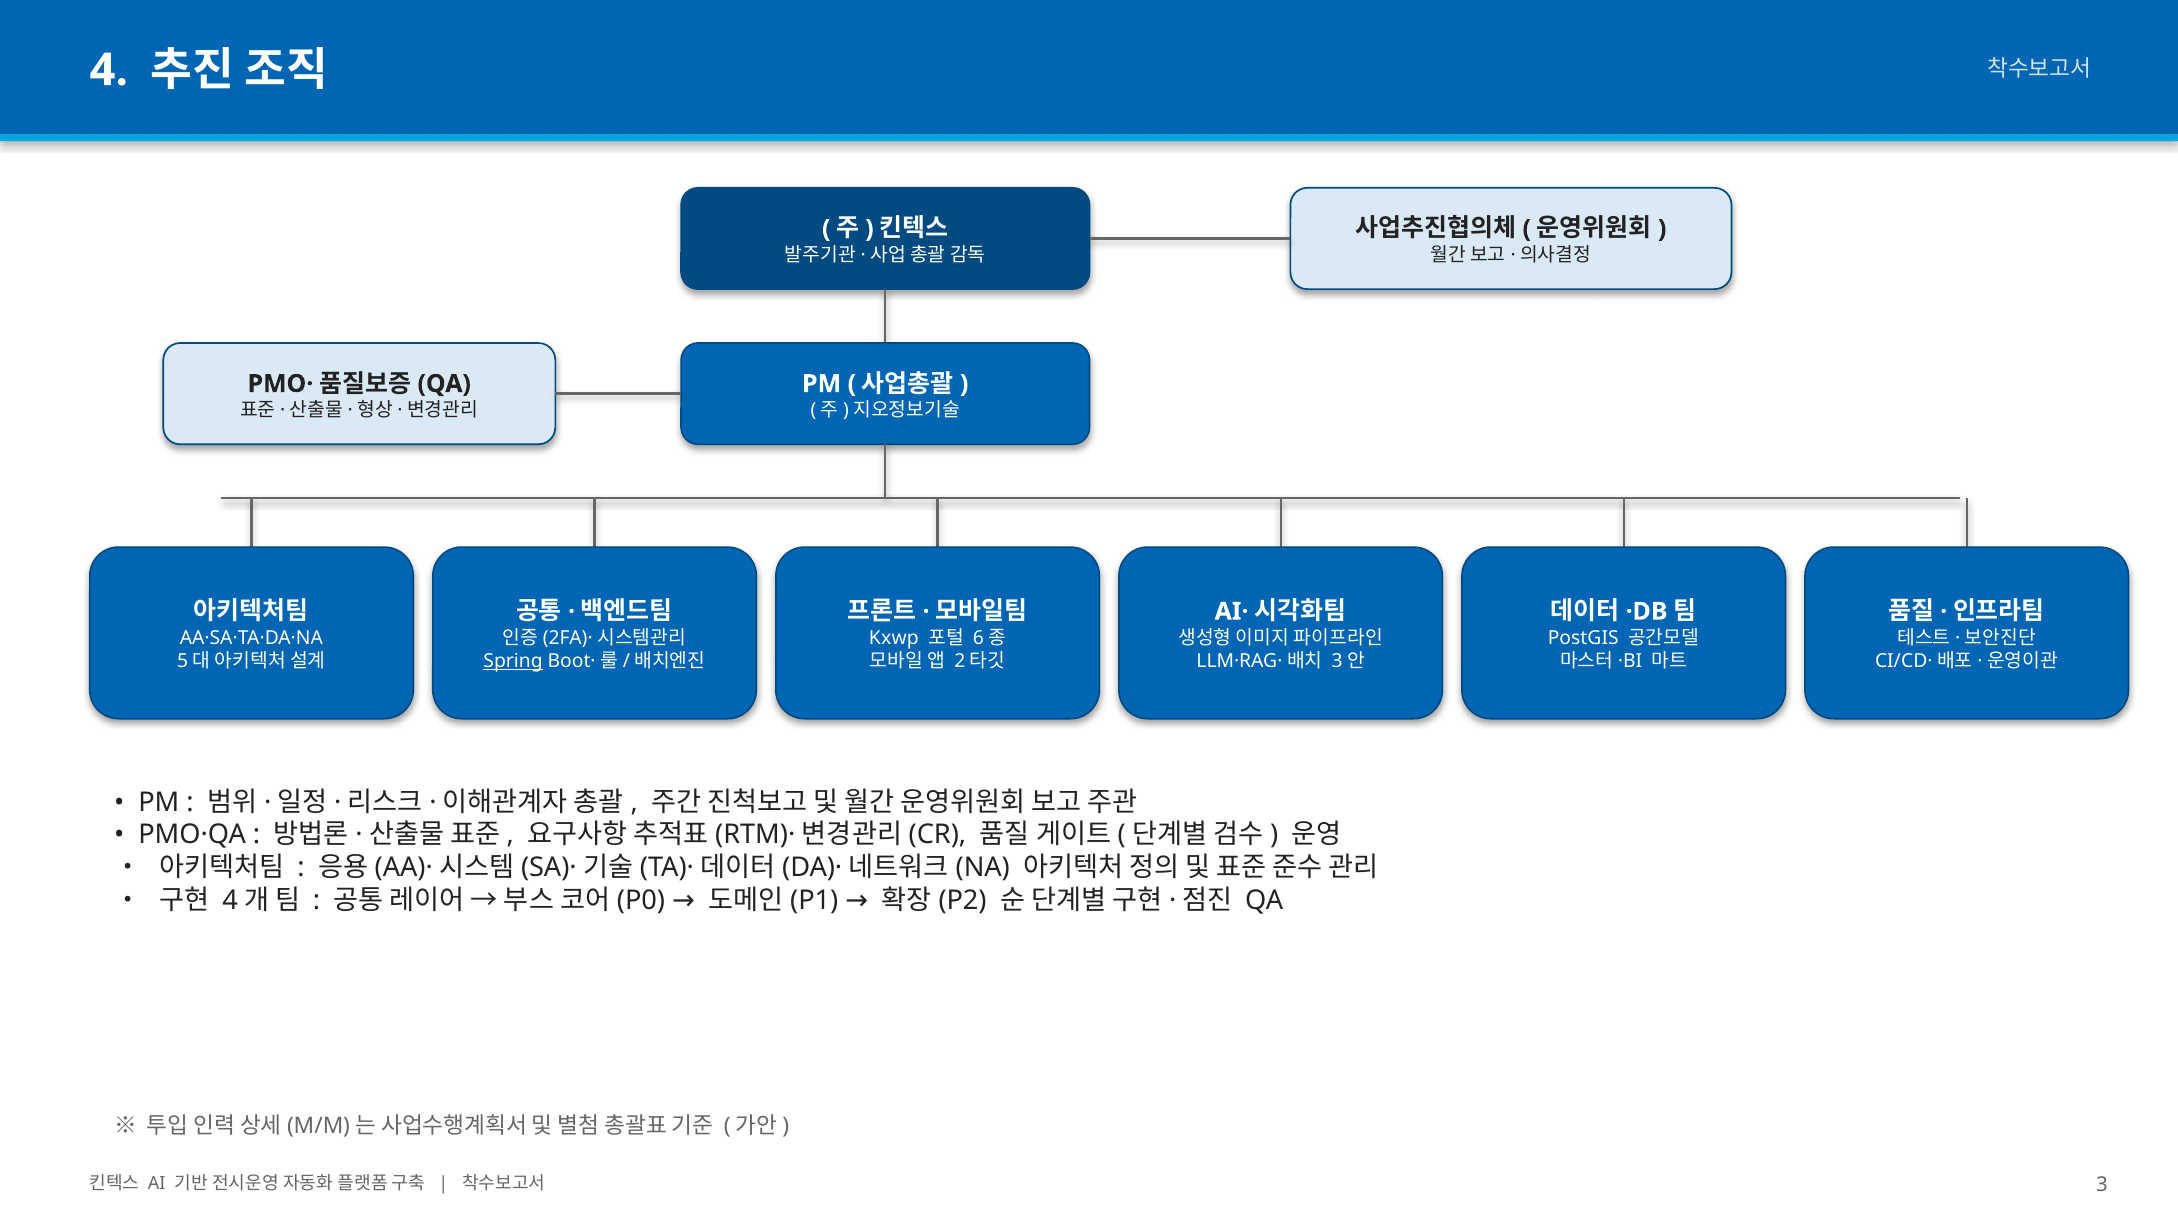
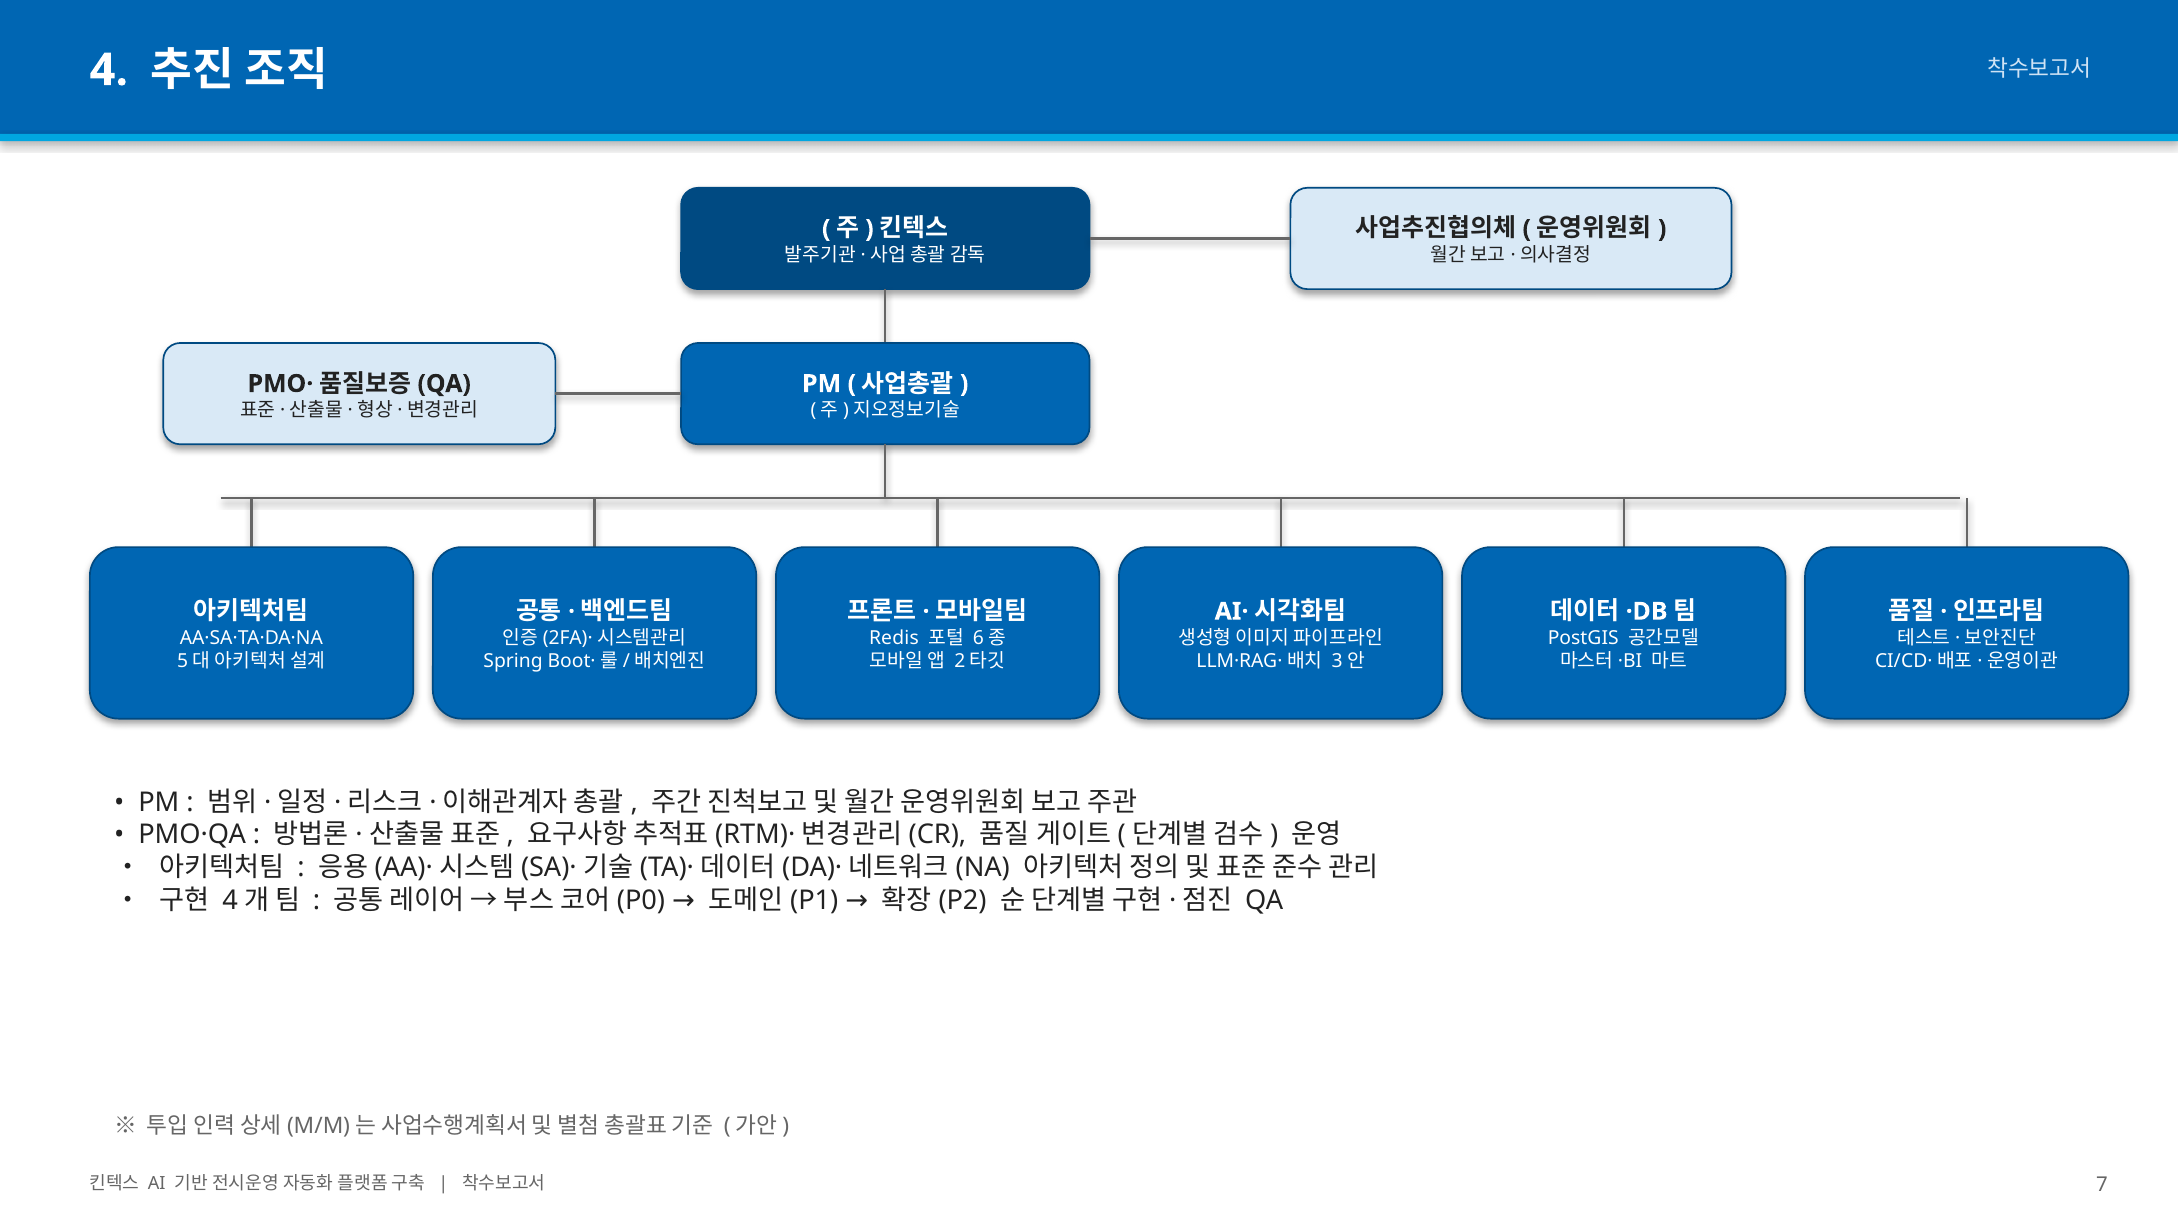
Kxwp: Kxwp -> Redis
Spring underline: present -> none
3: 3 -> 7
